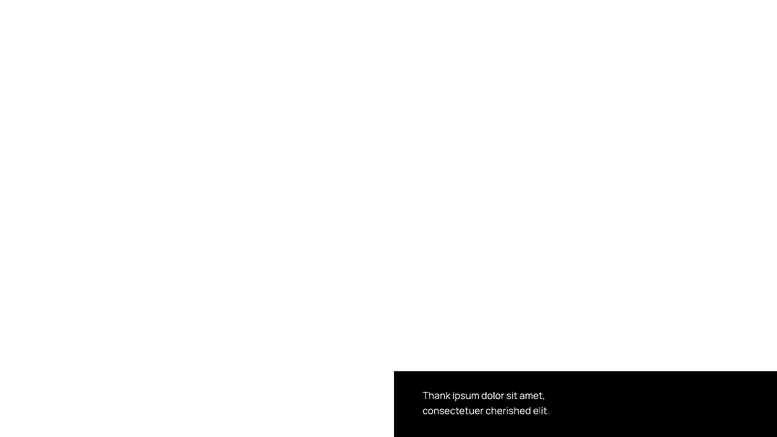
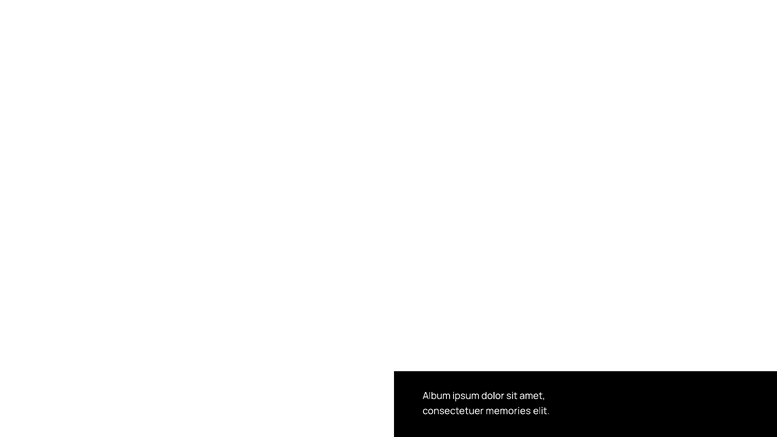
Thank: Thank -> Album
cherished: cherished -> memories
